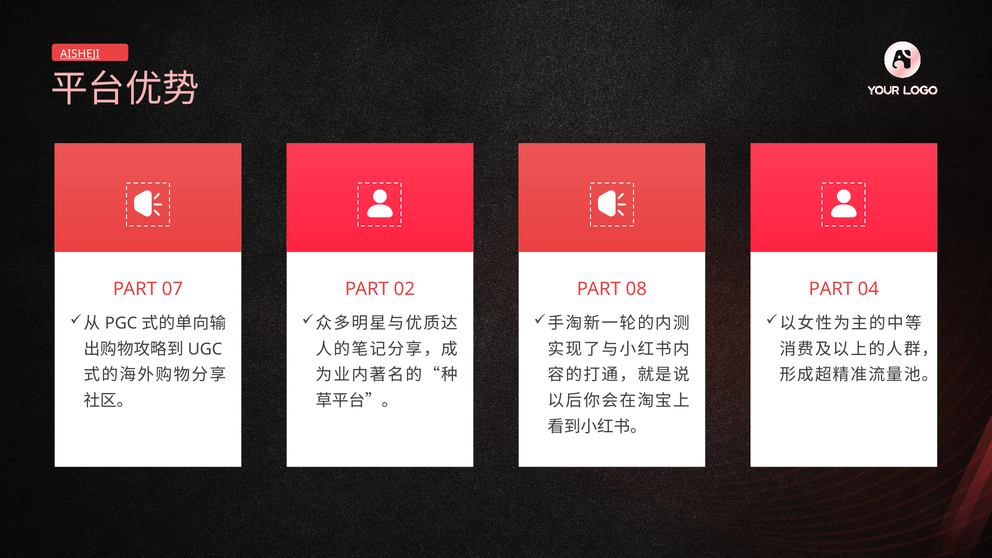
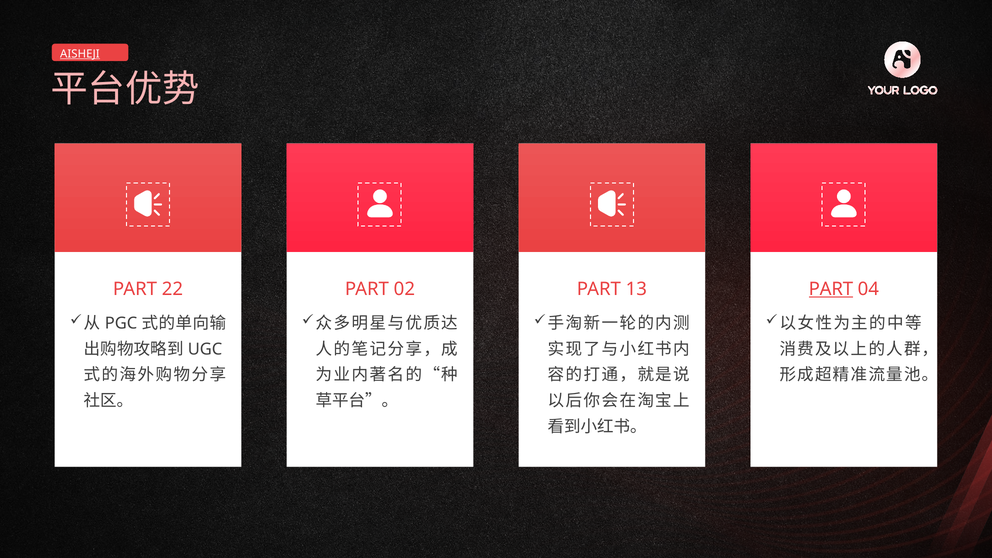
07: 07 -> 22
08: 08 -> 13
PART at (831, 289) underline: none -> present
